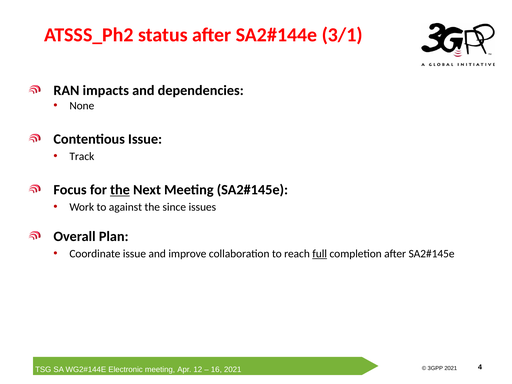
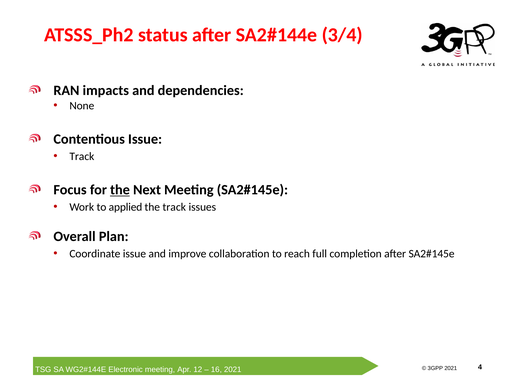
3/1: 3/1 -> 3/4
against: against -> applied
the since: since -> track
full underline: present -> none
